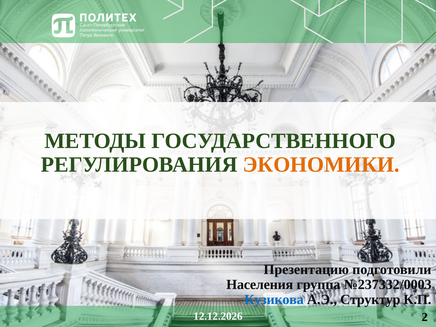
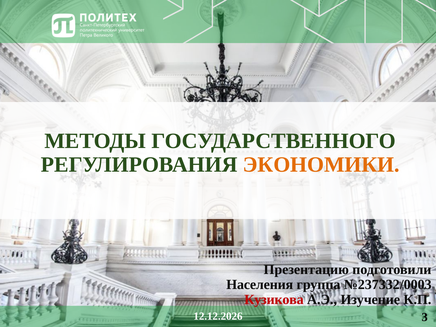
Кузикова colour: blue -> red
Структур: Структур -> Изучение
2: 2 -> 3
